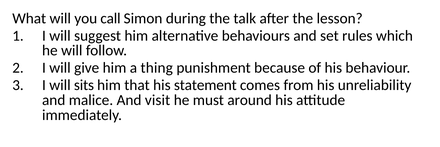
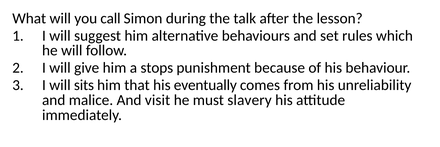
thing: thing -> stops
statement: statement -> eventually
around: around -> slavery
